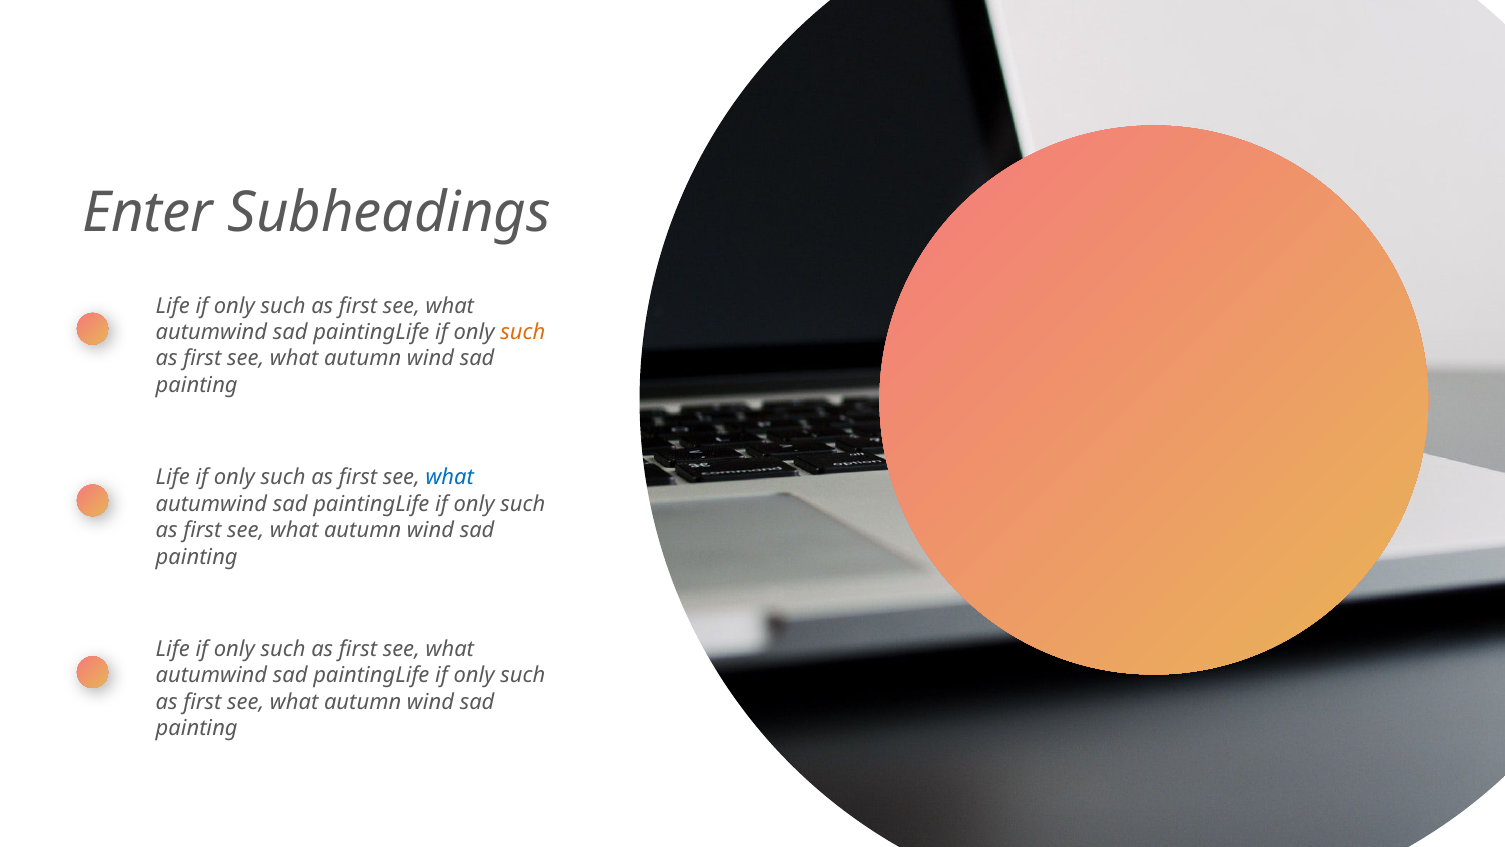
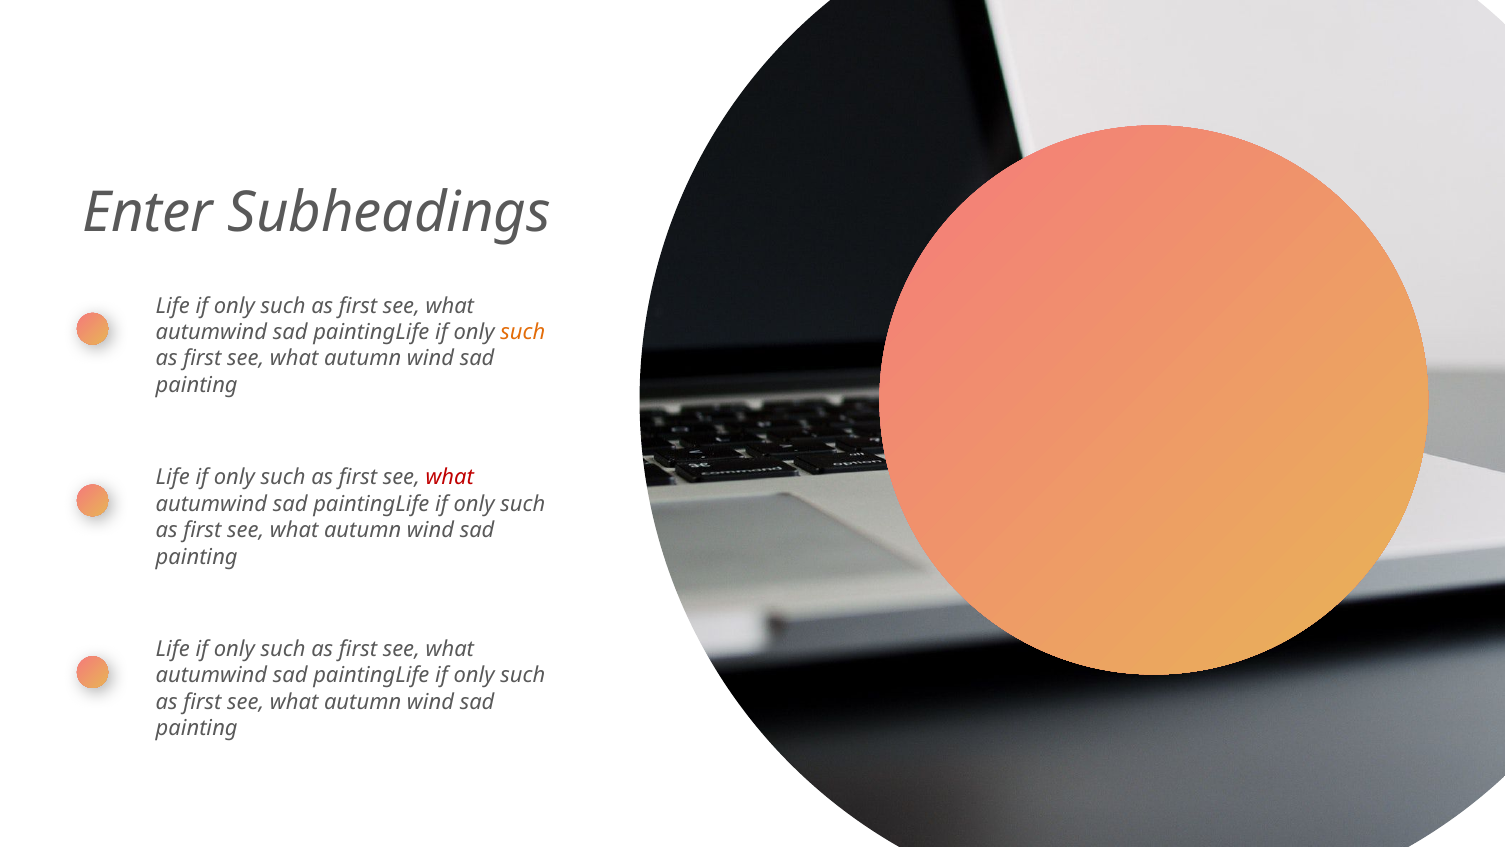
what at (450, 477) colour: blue -> red
